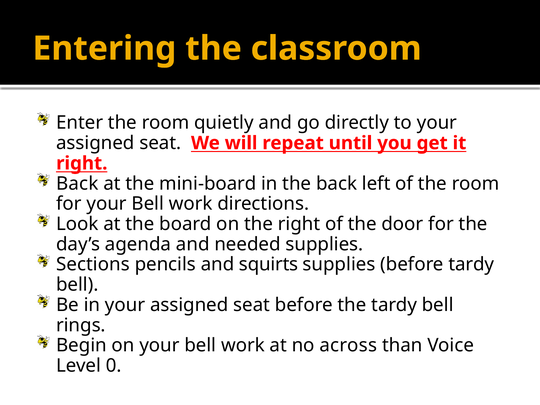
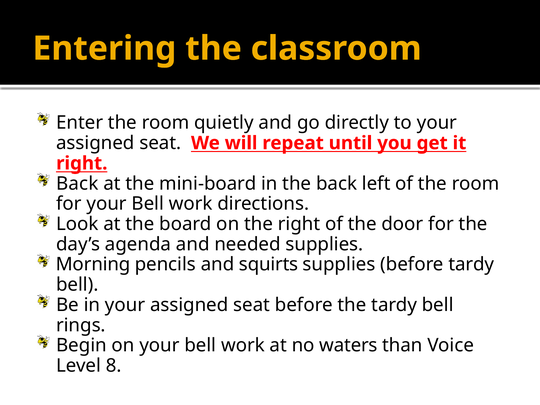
Sections: Sections -> Morning
across: across -> waters
0: 0 -> 8
